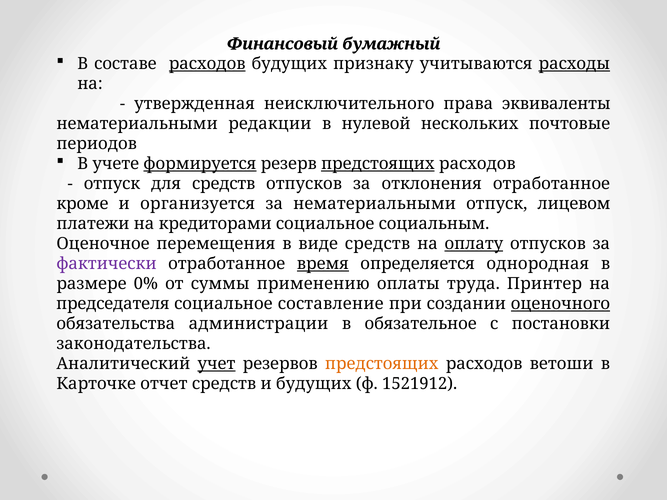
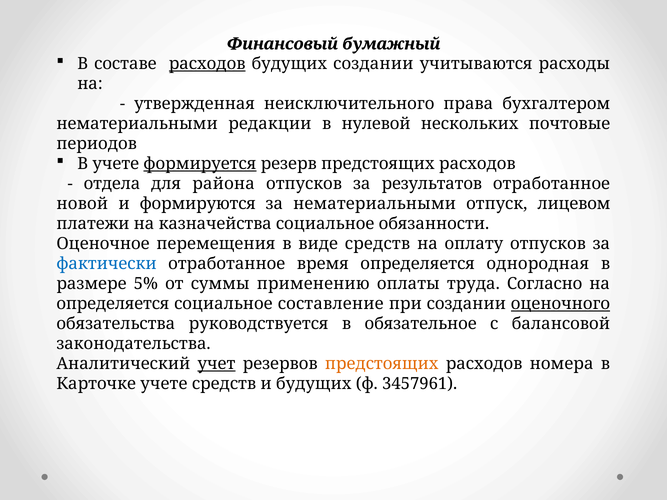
будущих признаку: признаку -> создании
расходы underline: present -> none
эквиваленты: эквиваленты -> бухгалтером
предстоящих at (378, 164) underline: present -> none
отпуск at (112, 184): отпуск -> отдела
для средств: средств -> района
отклонения: отклонения -> результатов
кроме: кроме -> новой
организуется: организуется -> формируются
кредиторами: кредиторами -> казначейства
социальным: социальным -> обязанности
оплату underline: present -> none
фактически colour: purple -> blue
время underline: present -> none
0%: 0% -> 5%
Принтер: Принтер -> Согласно
председателя at (113, 304): председателя -> определяется
администрации: администрации -> руководствуется
постановки: постановки -> балансовой
ветоши: ветоши -> номера
Карточке отчет: отчет -> учете
1521912: 1521912 -> 3457961
